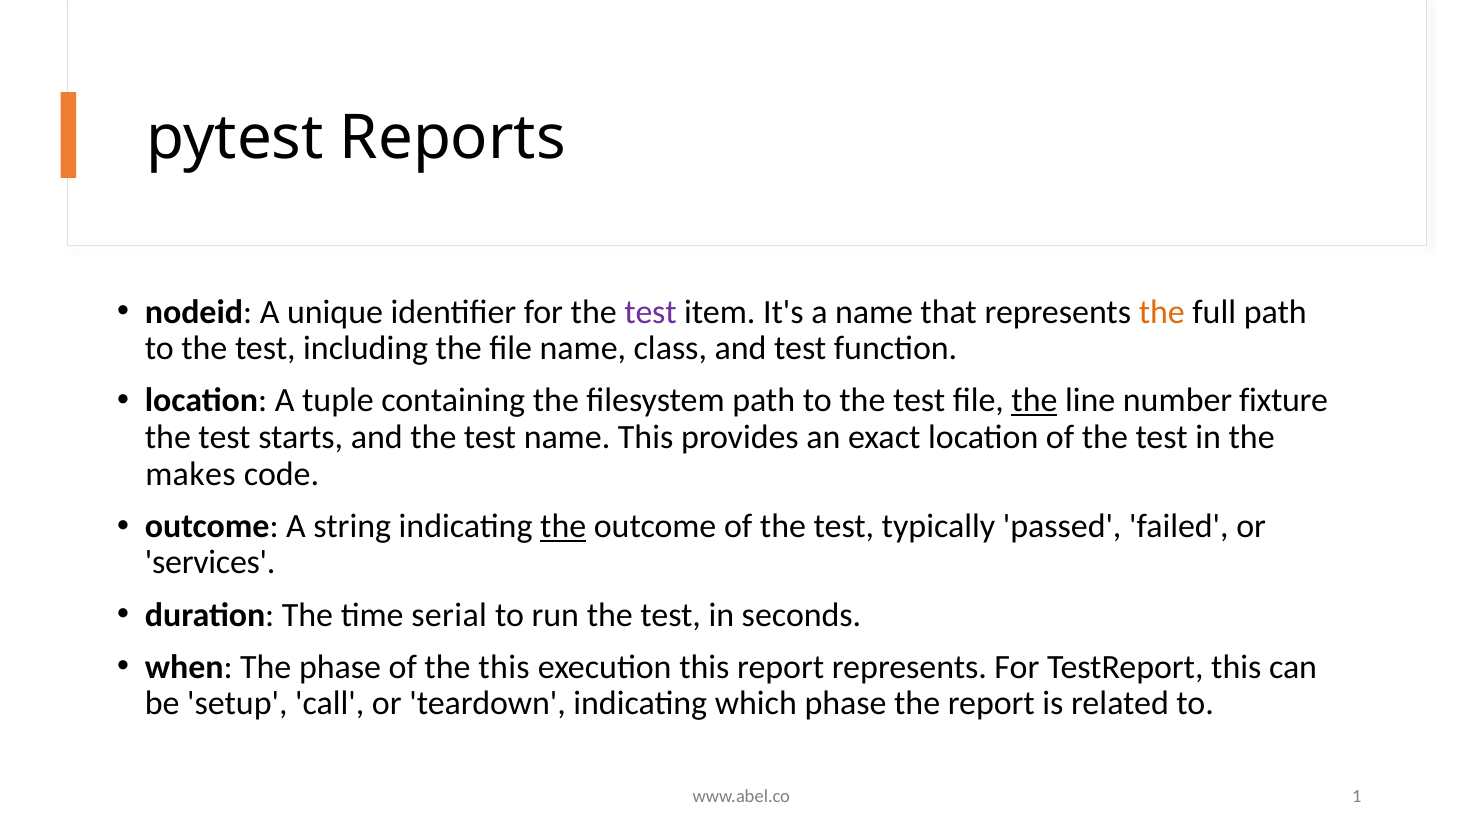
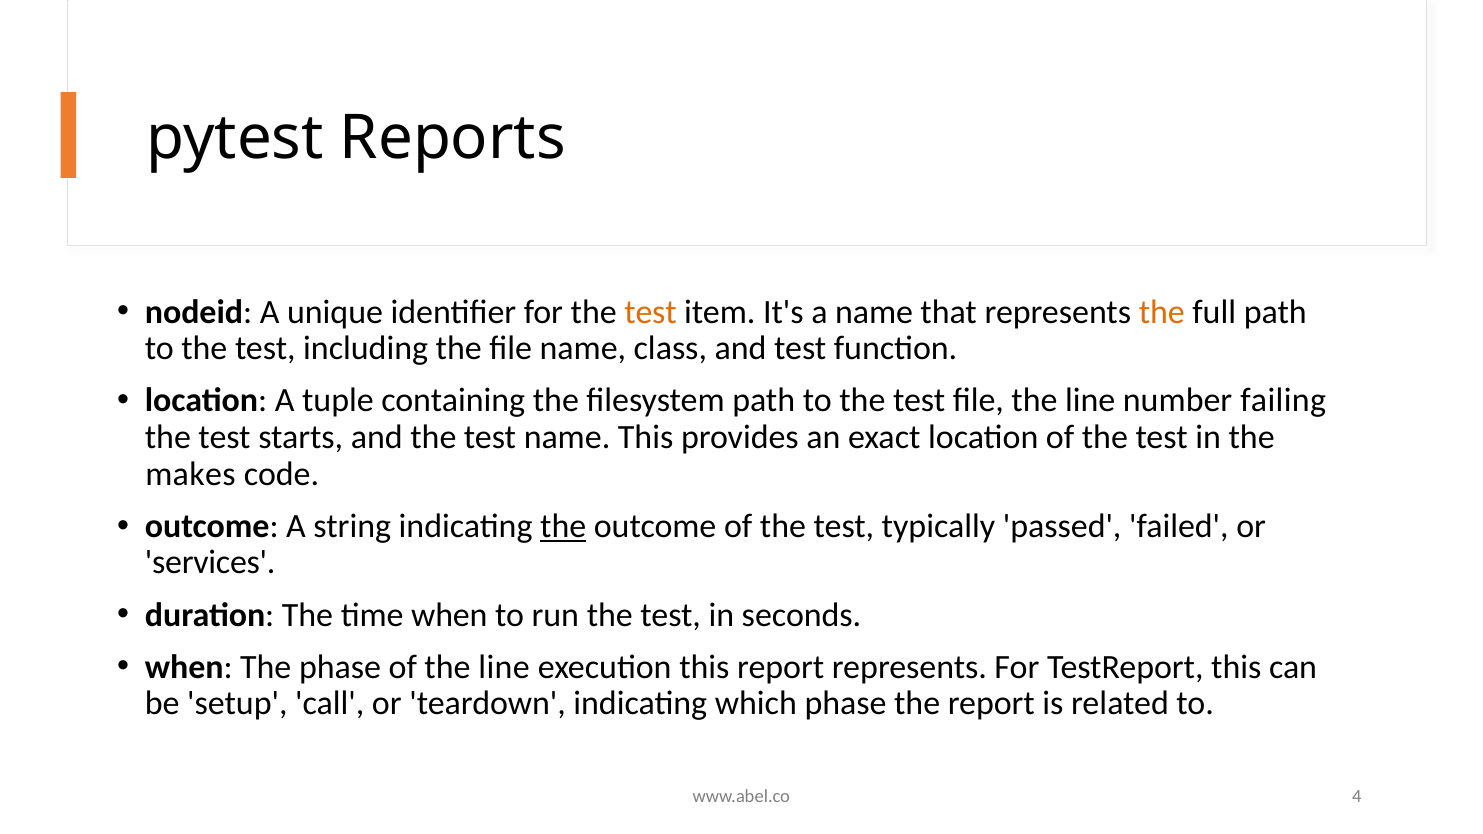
test at (651, 312) colour: purple -> orange
the at (1034, 401) underline: present -> none
fixture: fixture -> failing
time serial: serial -> when
of the this: this -> line
1: 1 -> 4
